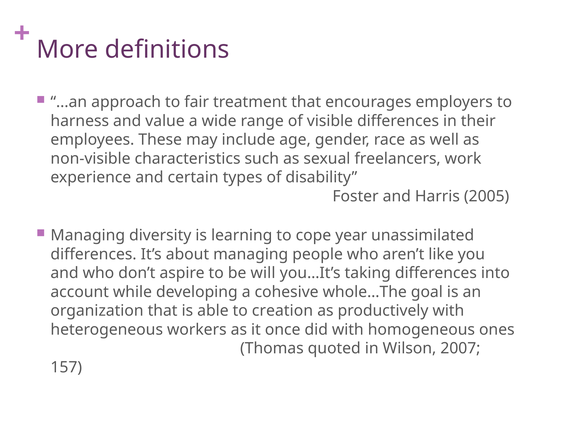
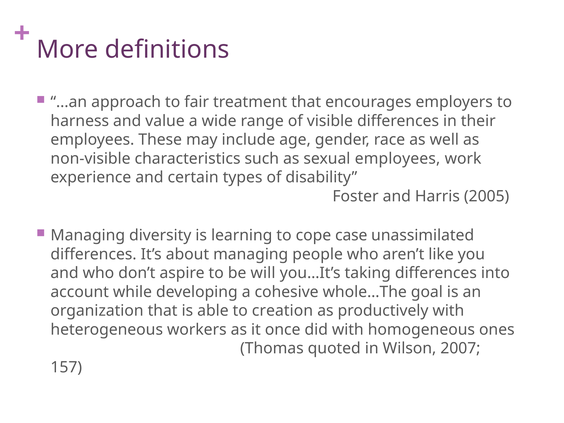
sexual freelancers: freelancers -> employees
year: year -> case
